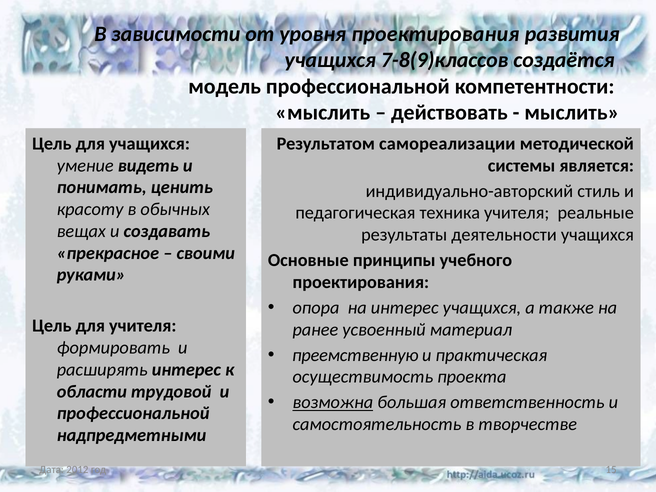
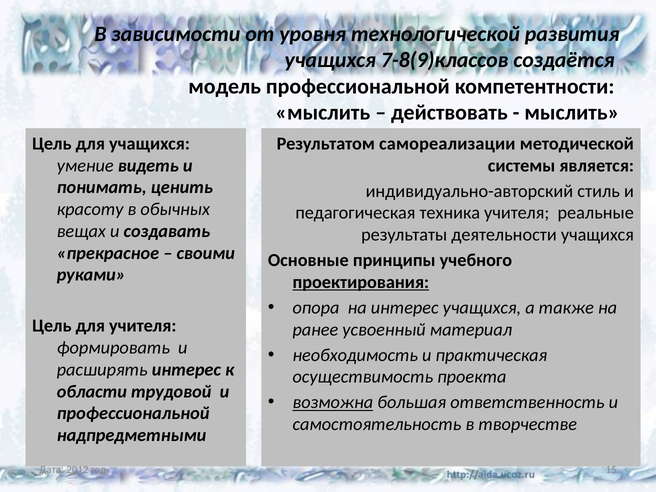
уровня проектирования: проектирования -> технологической
проектирования at (361, 282) underline: none -> present
преемственную: преемственную -> необходимость
